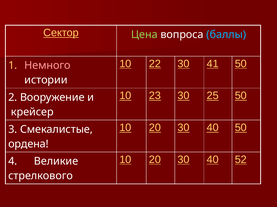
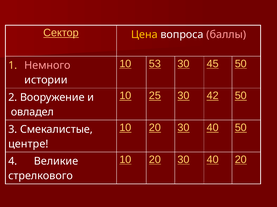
Цена colour: light green -> yellow
баллы colour: light blue -> pink
22: 22 -> 53
41: 41 -> 45
23: 23 -> 25
25: 25 -> 42
крейсер: крейсер -> овладел
ордена: ордена -> центре
40 52: 52 -> 20
